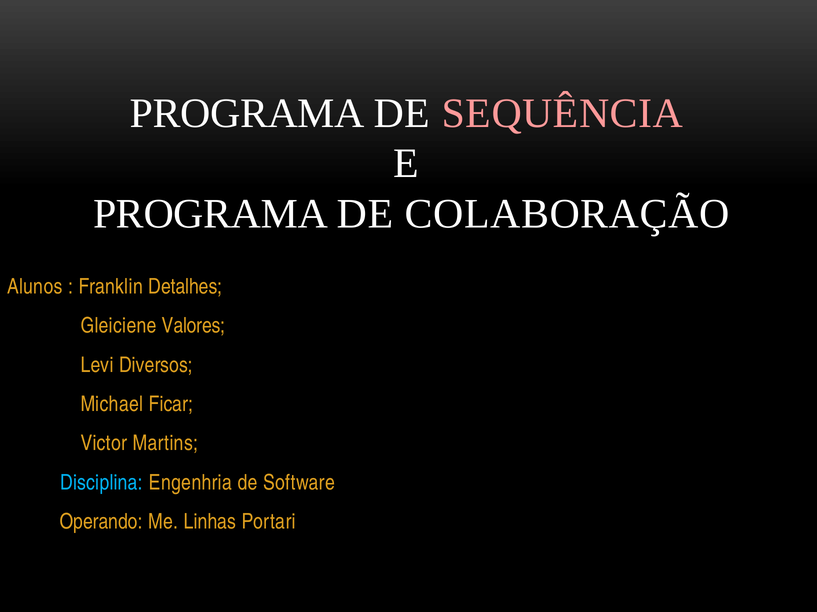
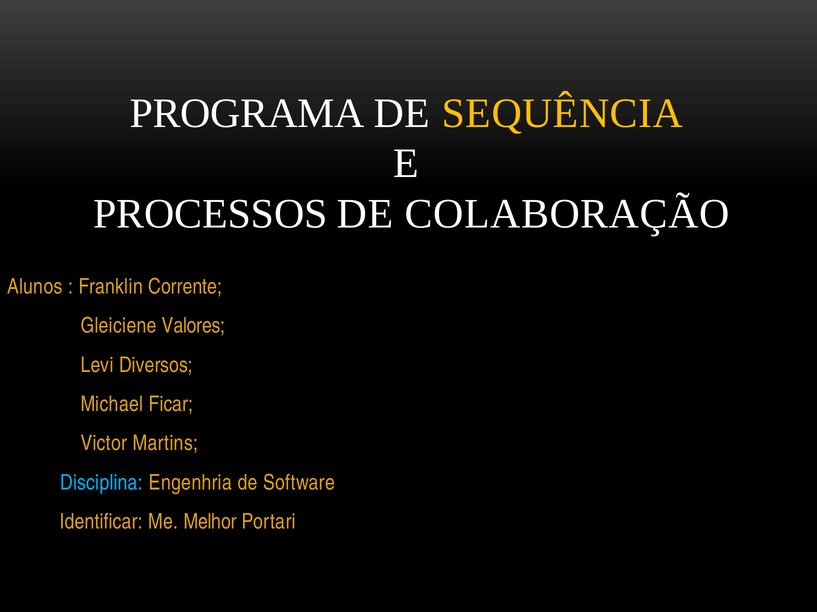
SEQUÊNCIA colour: pink -> yellow
PROGRAMA at (210, 214): PROGRAMA -> PROCESSOS
Detalhes: Detalhes -> Corrente
Operando: Operando -> Identificar
Linhas: Linhas -> Melhor
